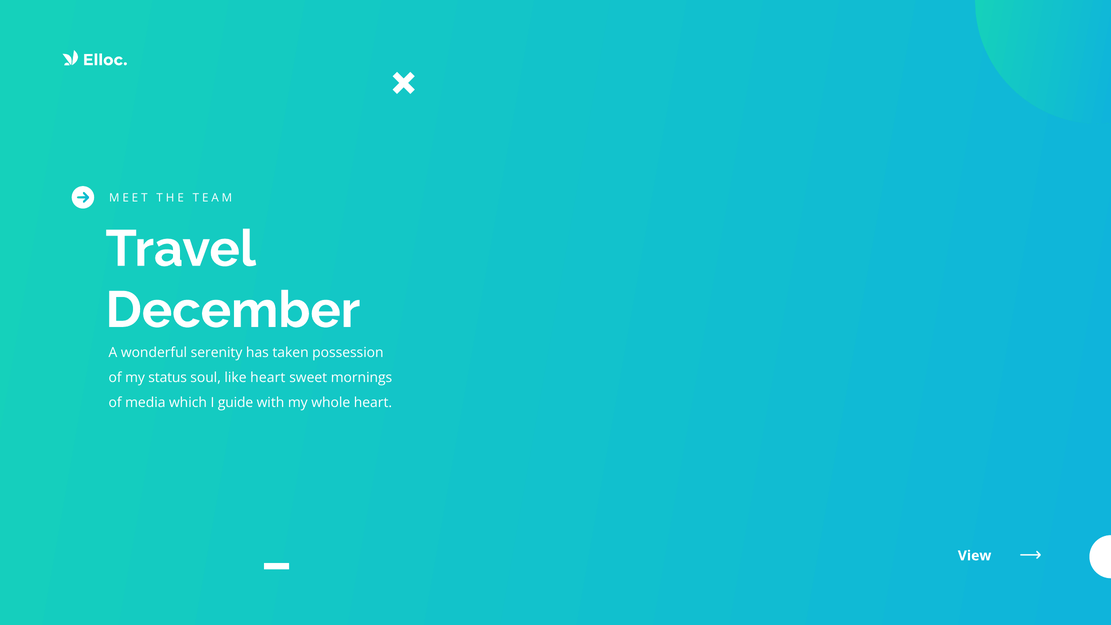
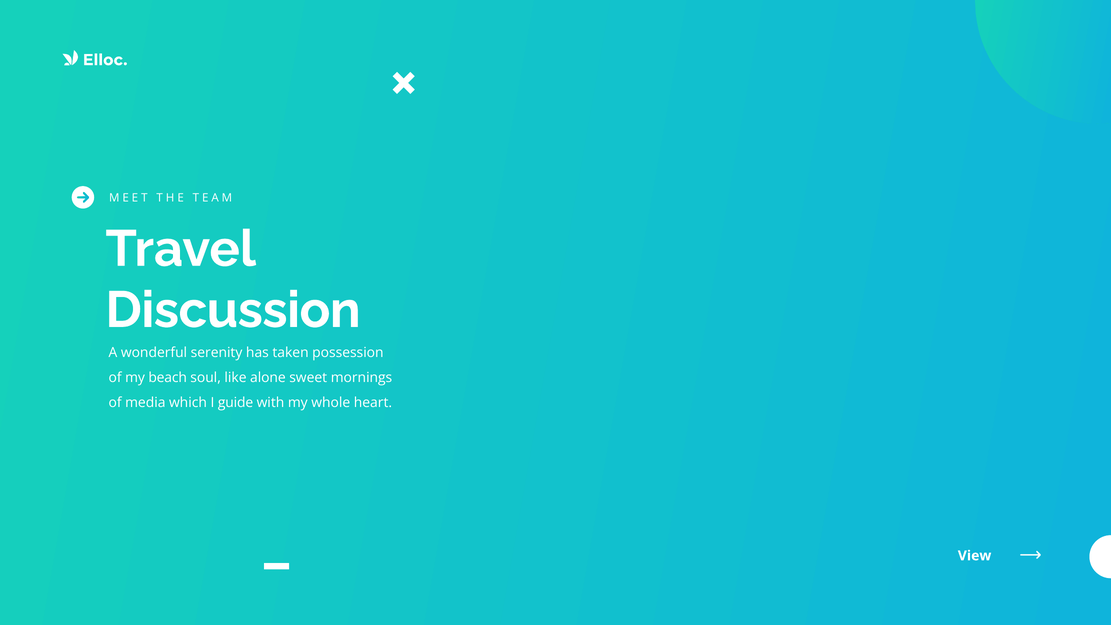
December: December -> Discussion
status: status -> beach
like heart: heart -> alone
